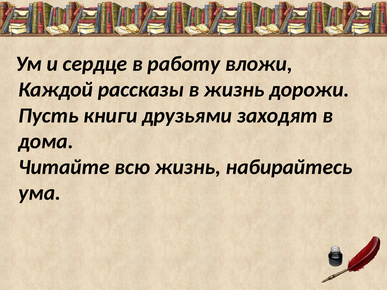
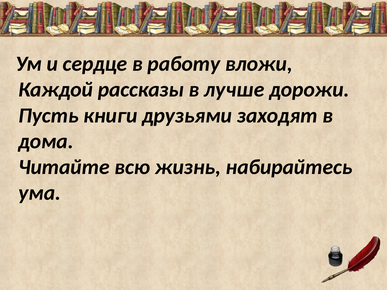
в жизнь: жизнь -> лучше
